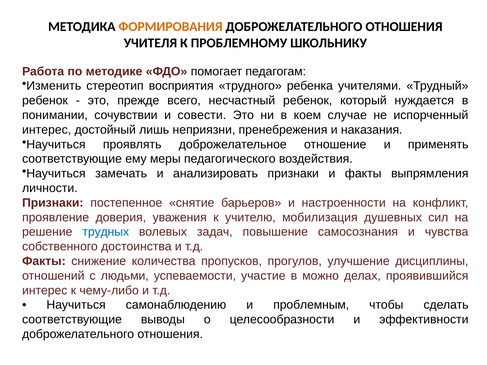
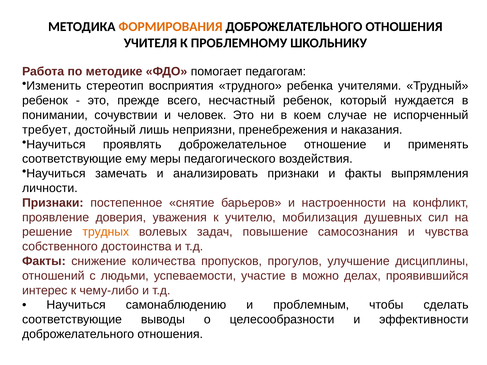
совести: совести -> человек
интерес at (47, 130): интерес -> требует
трудных colour: blue -> orange
